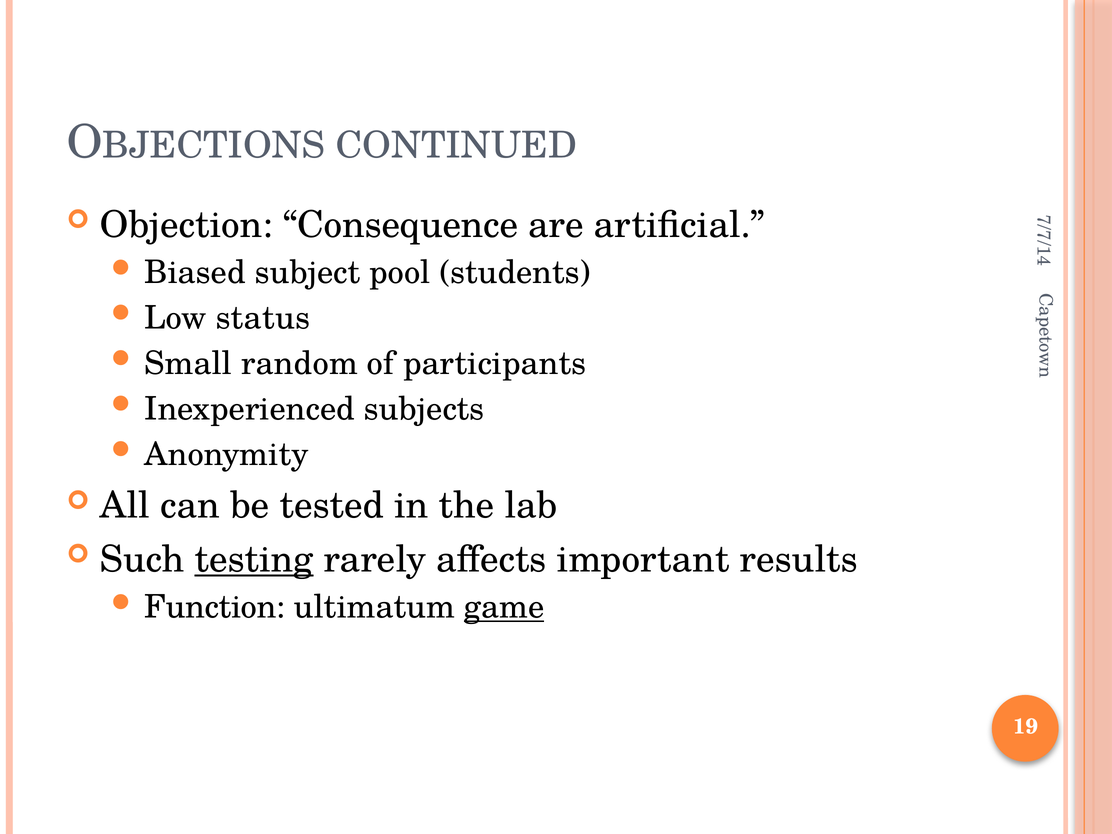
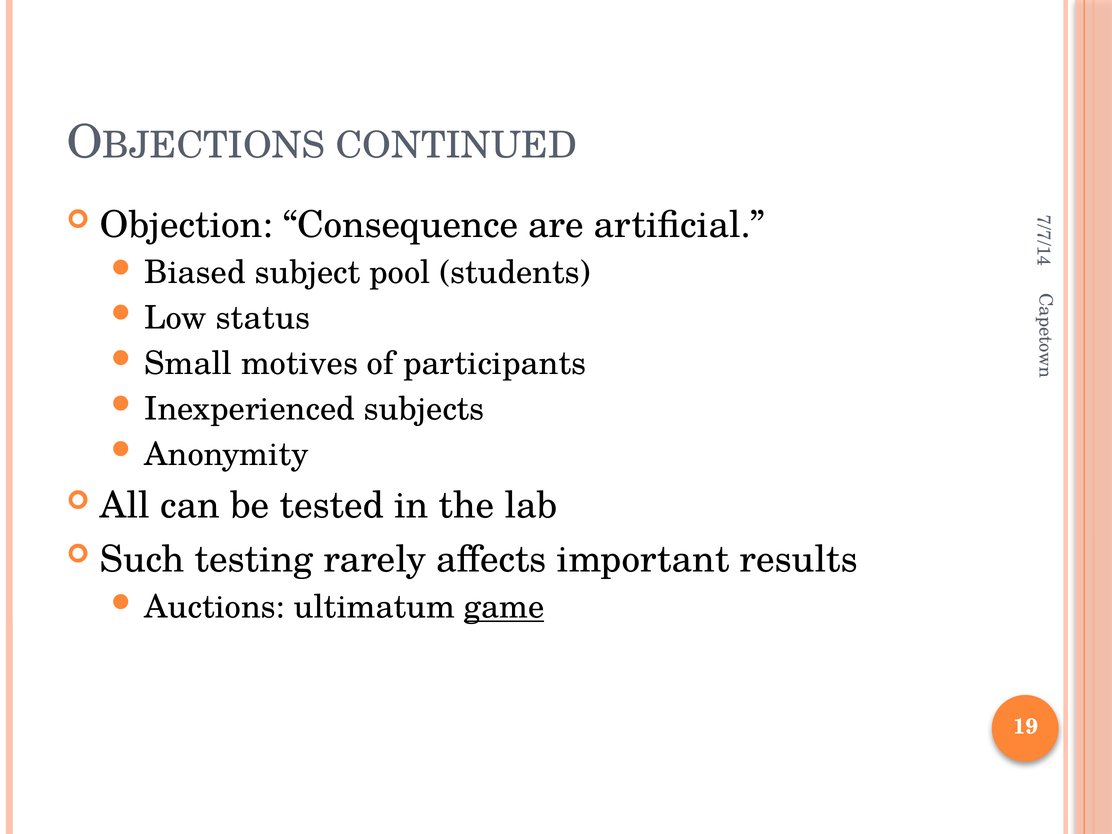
random: random -> motives
testing underline: present -> none
Function: Function -> Auctions
